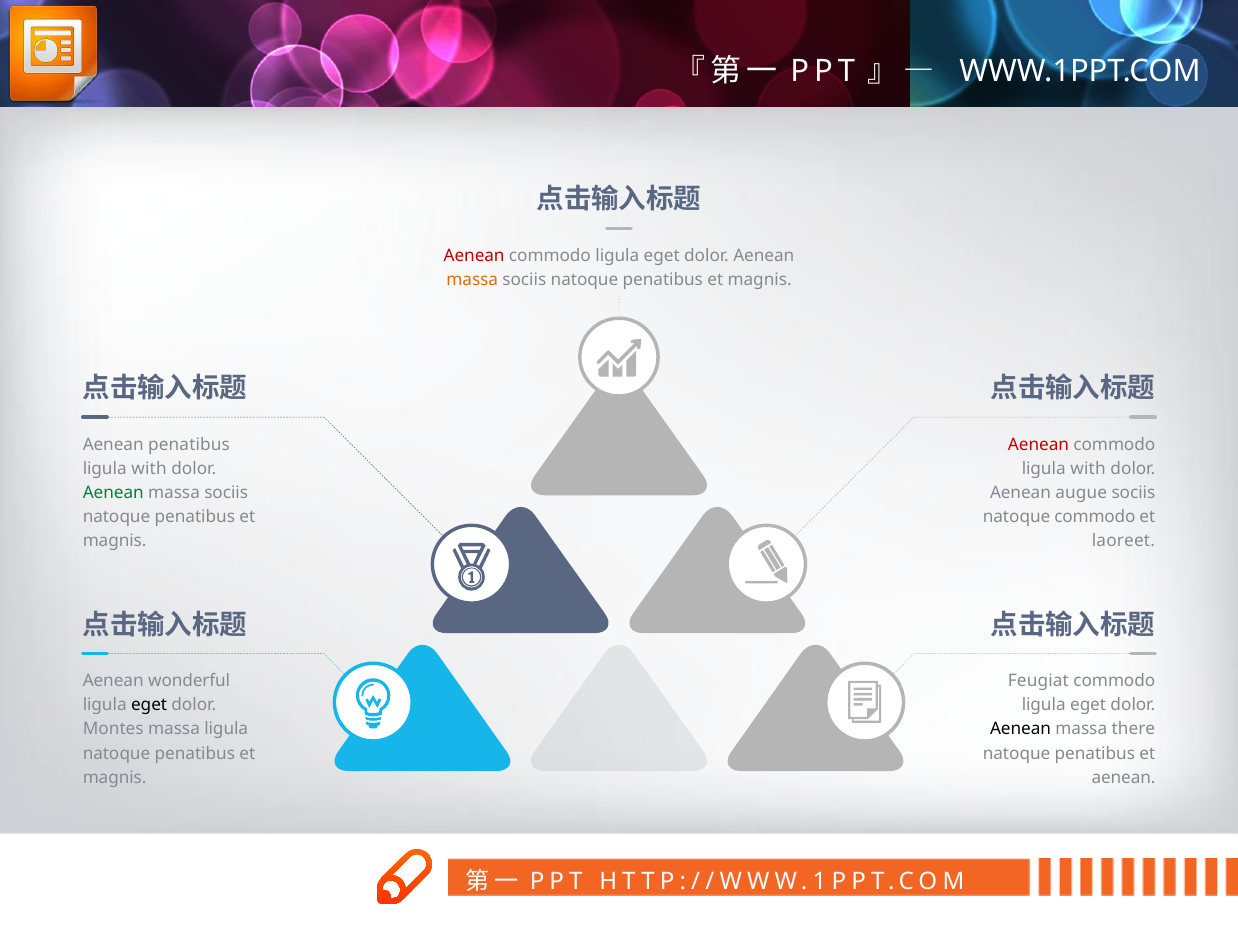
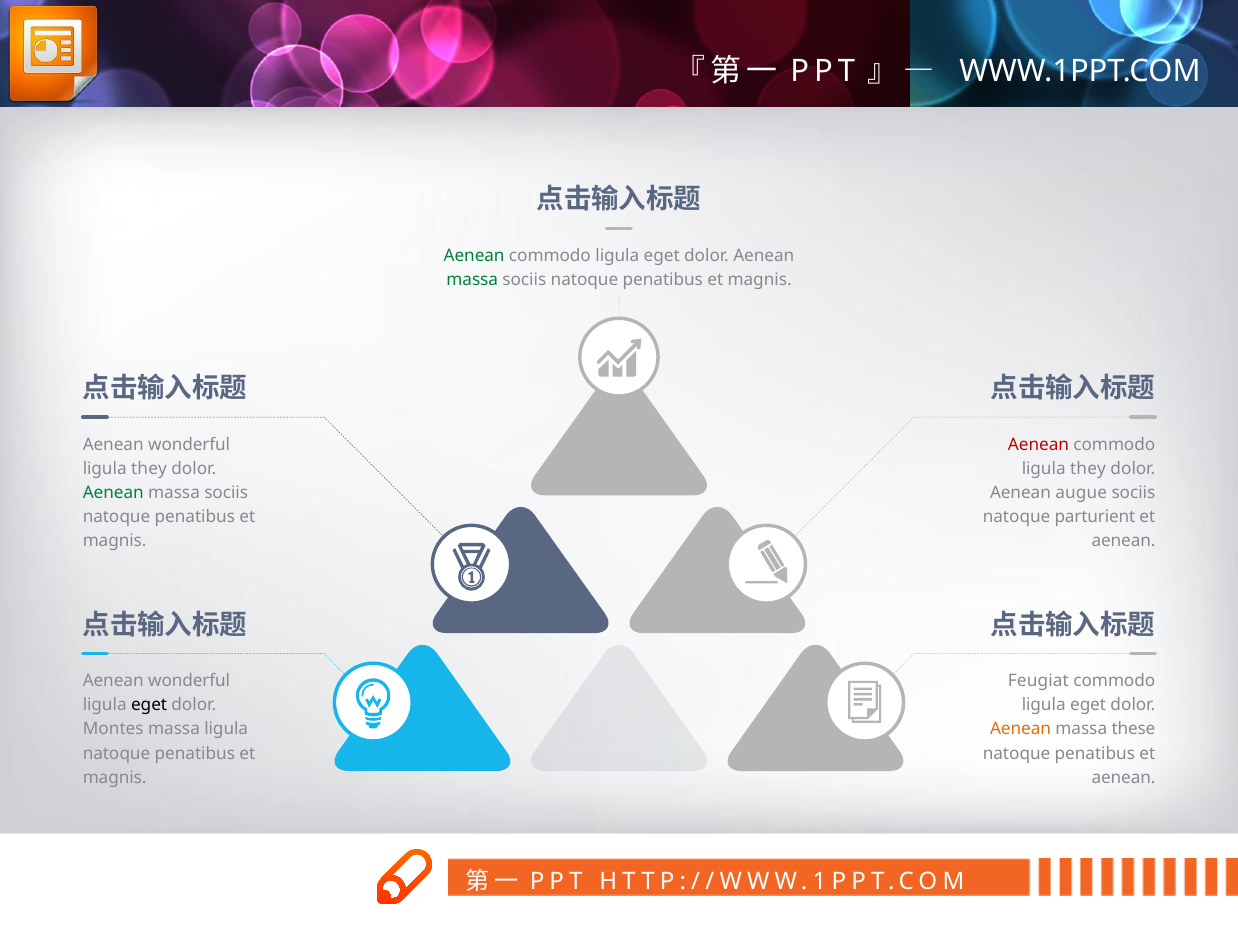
Aenean at (474, 256) colour: red -> green
massa at (472, 280) colour: orange -> green
penatibus at (189, 445): penatibus -> wonderful
with at (149, 469): with -> they
with at (1088, 469): with -> they
natoque commodo: commodo -> parturient
laoreet at (1123, 541): laoreet -> aenean
Aenean at (1021, 730) colour: black -> orange
there: there -> these
